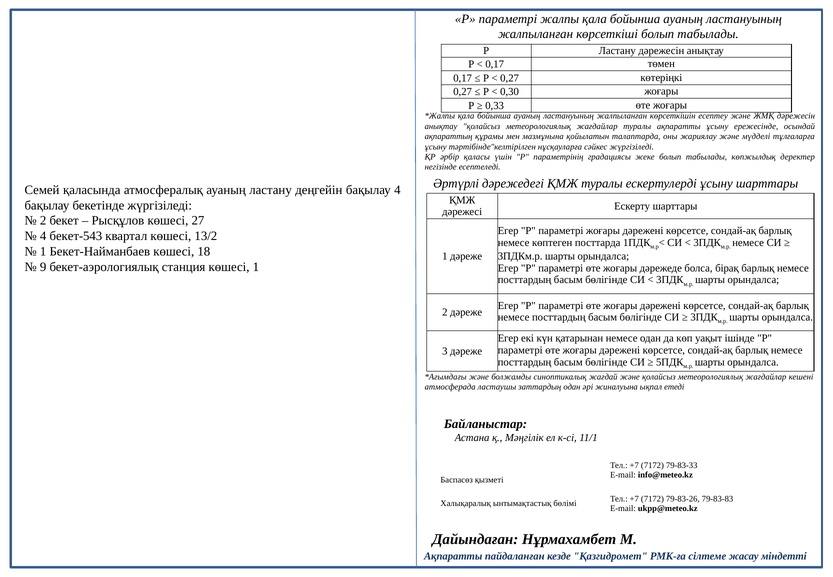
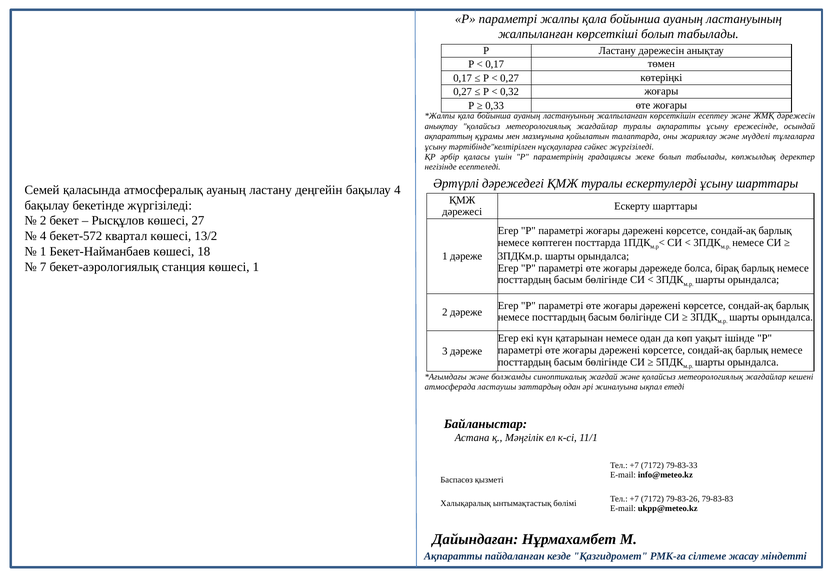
0,30: 0,30 -> 0,32
бекет-543: бекет-543 -> бекет-572
9: 9 -> 7
